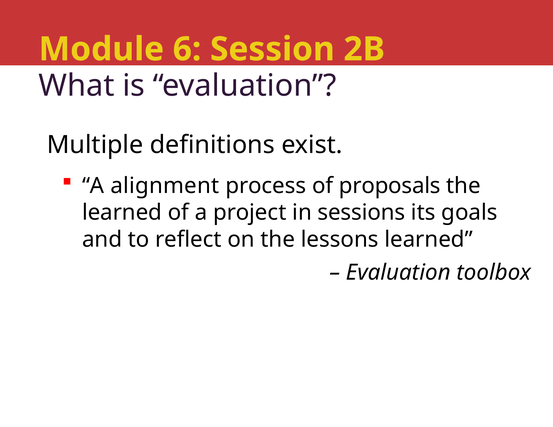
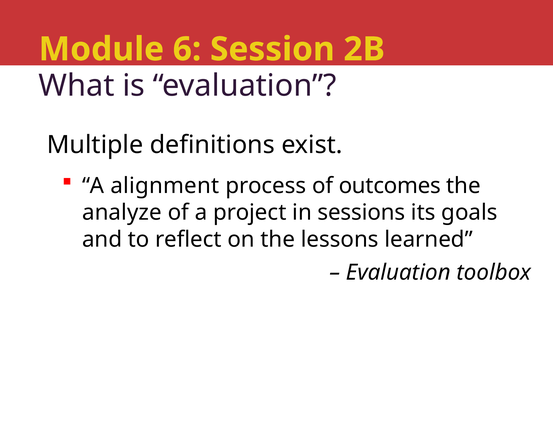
proposals: proposals -> outcomes
learned at (122, 213): learned -> analyze
